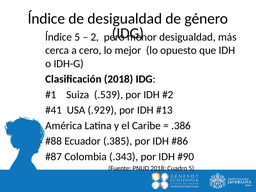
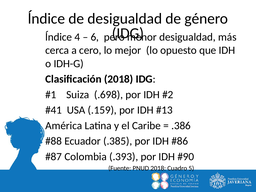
ĺndice 5: 5 -> 4
2: 2 -> 6
.539: .539 -> .698
.929: .929 -> .159
.343: .343 -> .393
